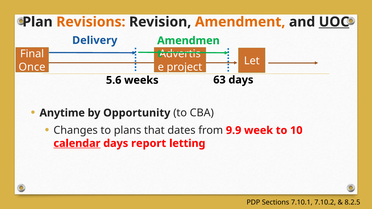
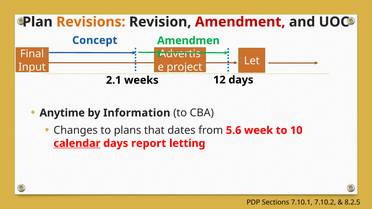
Amendment colour: orange -> red
UOC underline: present -> none
Delivery: Delivery -> Concept
Once: Once -> Input
5.6: 5.6 -> 2.1
63: 63 -> 12
Opportunity: Opportunity -> Information
9.9: 9.9 -> 5.6
